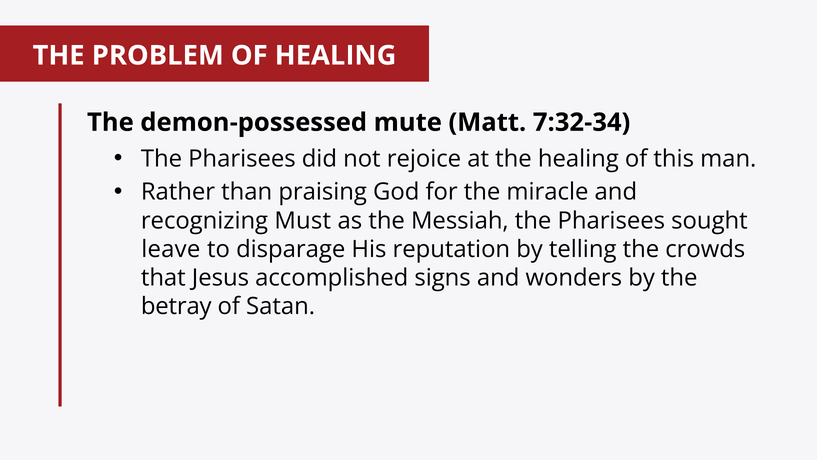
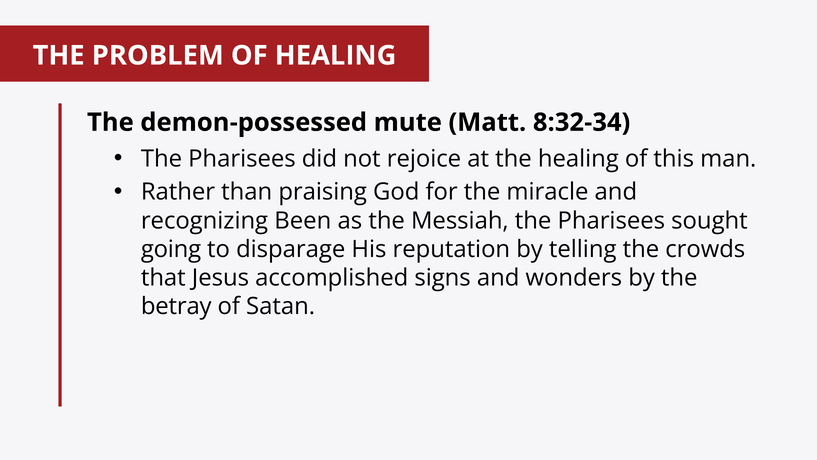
7:32-34: 7:32-34 -> 8:32-34
Must: Must -> Been
leave: leave -> going
